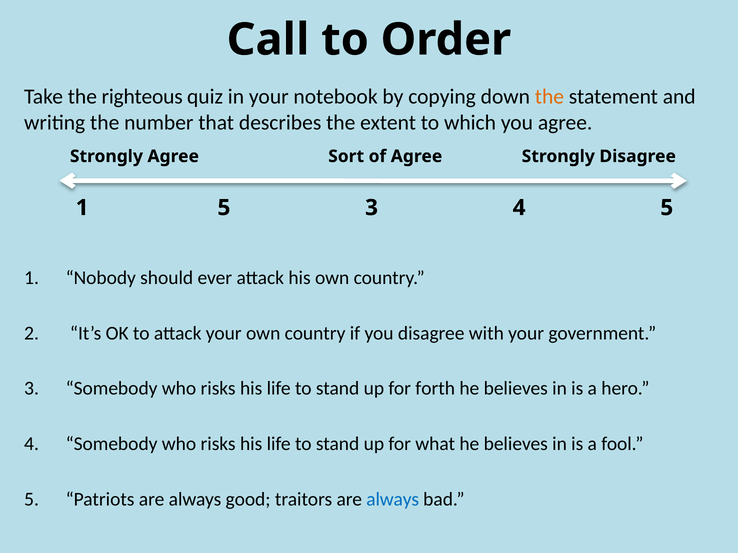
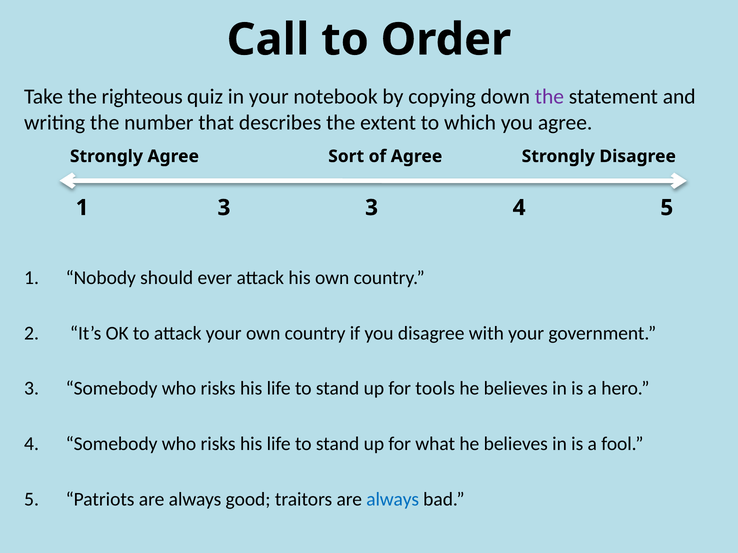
the at (549, 97) colour: orange -> purple
1 5: 5 -> 3
forth: forth -> tools
